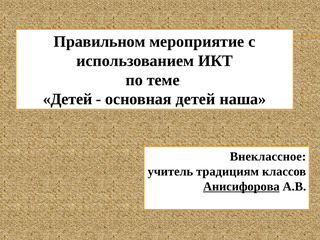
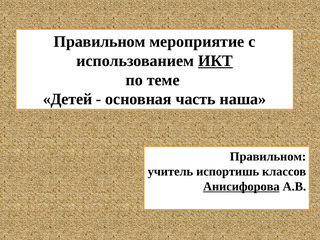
ИКТ underline: none -> present
основная детей: детей -> часть
Внеклассное at (268, 157): Внеклассное -> Правильном
традициям: традициям -> испортишь
